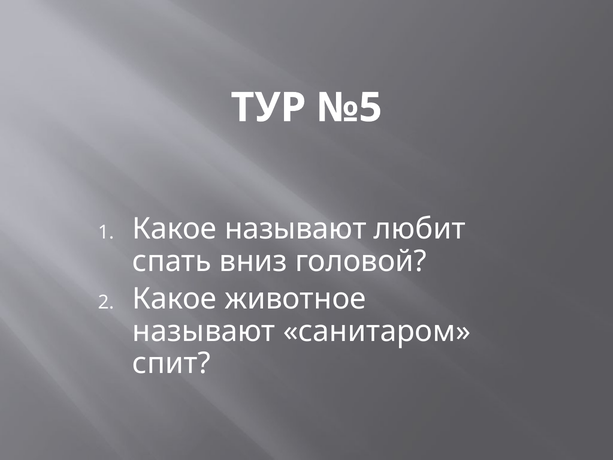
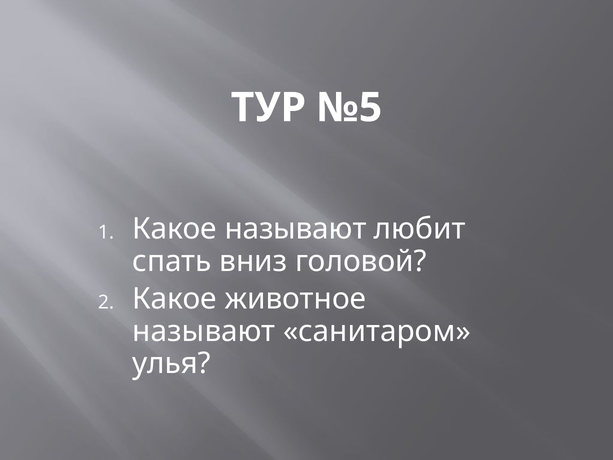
спит: спит -> улья
